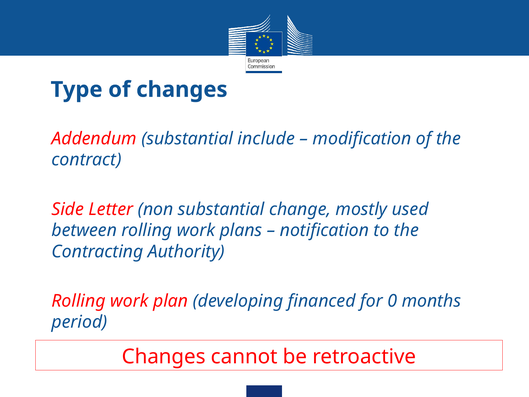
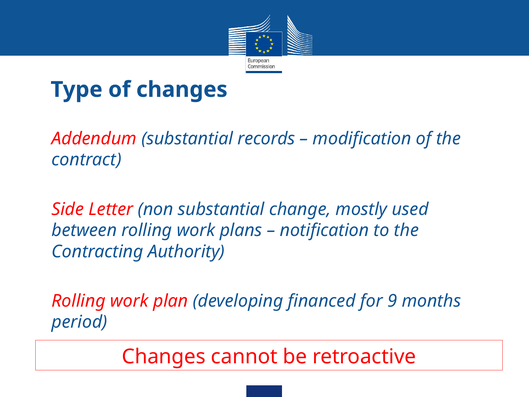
include: include -> records
0: 0 -> 9
